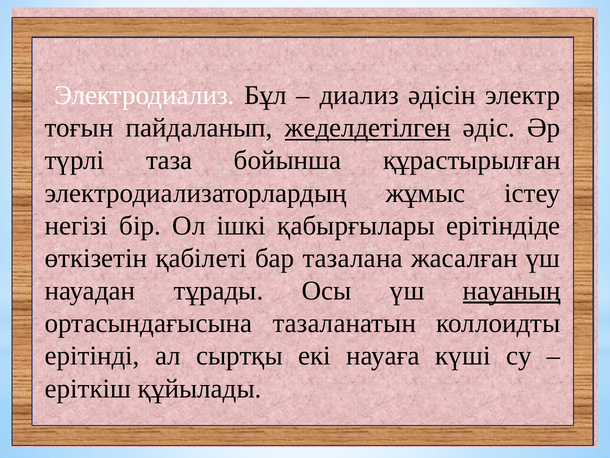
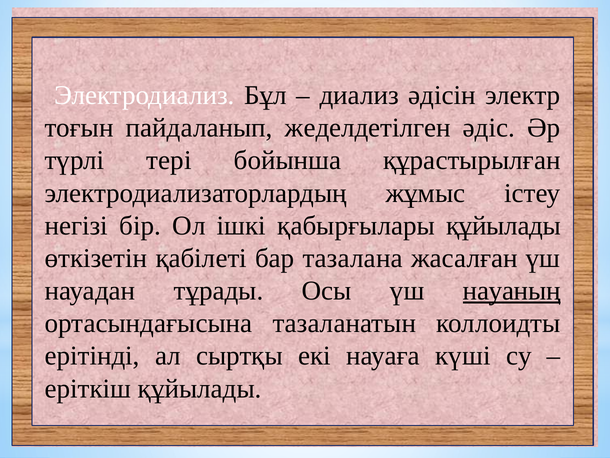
жеделдетілген underline: present -> none
таза: таза -> тері
қабырғылары ерітіндіде: ерітіндіде -> құйылады
